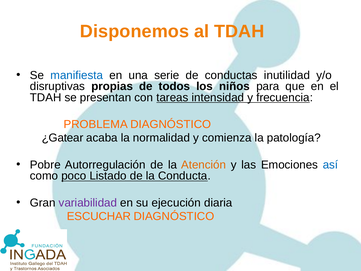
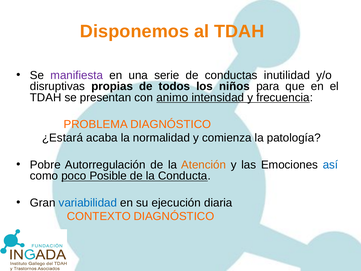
manifiesta colour: blue -> purple
tareas: tareas -> animo
¿Gatear: ¿Gatear -> ¿Estará
Listado: Listado -> Posible
variabilidad colour: purple -> blue
ESCUCHAR: ESCUCHAR -> CONTEXTO
